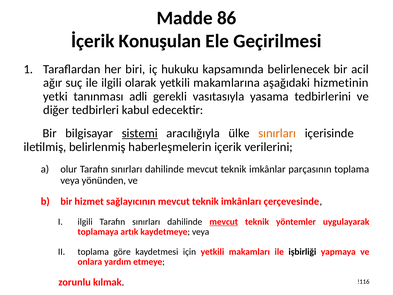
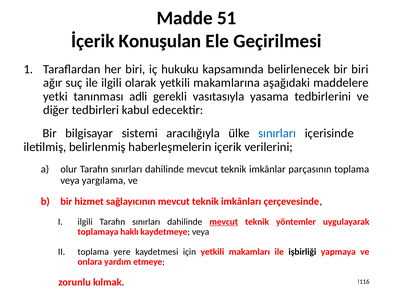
86: 86 -> 51
bir acil: acil -> biri
hizmetinin: hizmetinin -> maddelere
sistemi underline: present -> none
sınırları at (277, 133) colour: orange -> blue
yönünden: yönünden -> yargılama
artık: artık -> haklı
göre: göre -> yere
